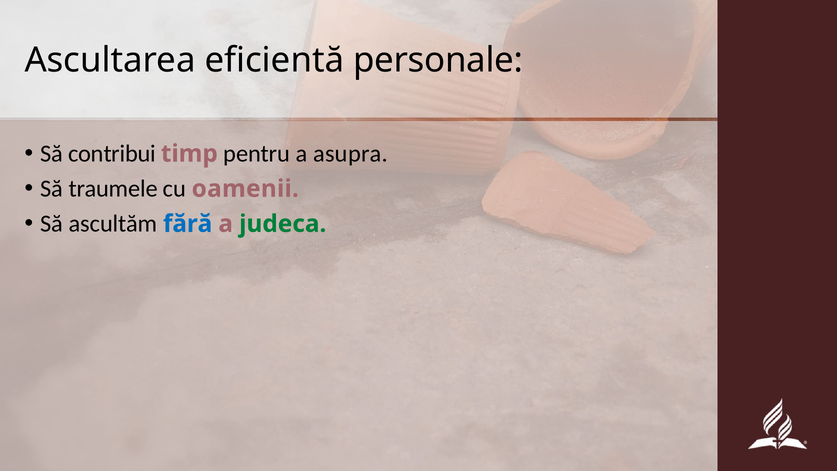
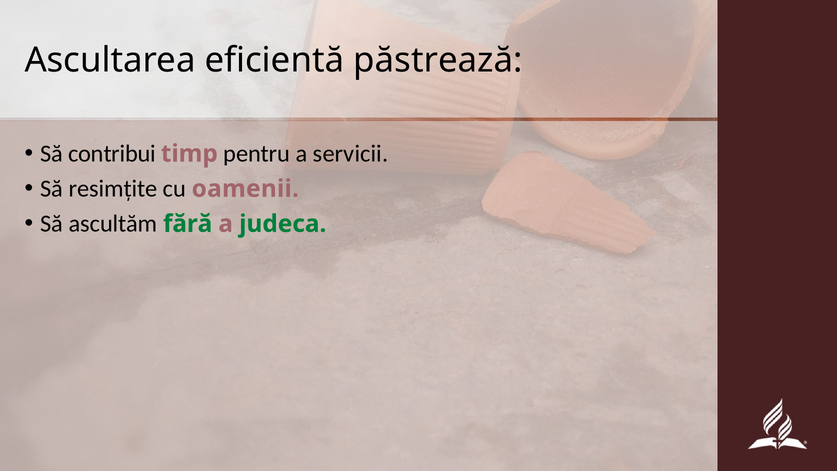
personale: personale -> păstrează
asupra: asupra -> servicii
traumele: traumele -> resimțite
fără colour: blue -> green
